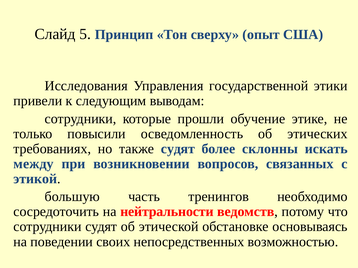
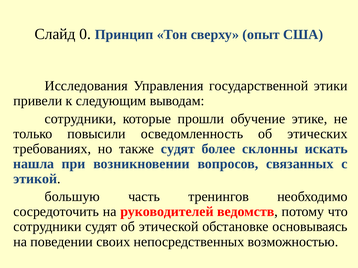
5: 5 -> 0
между: между -> нашла
нейтральности: нейтральности -> руководителей
